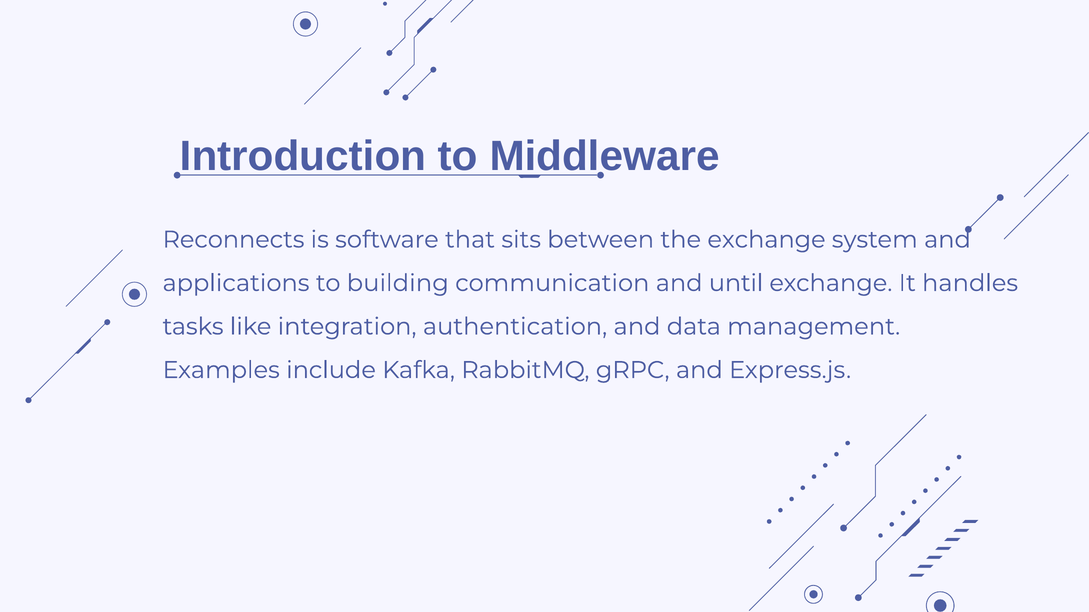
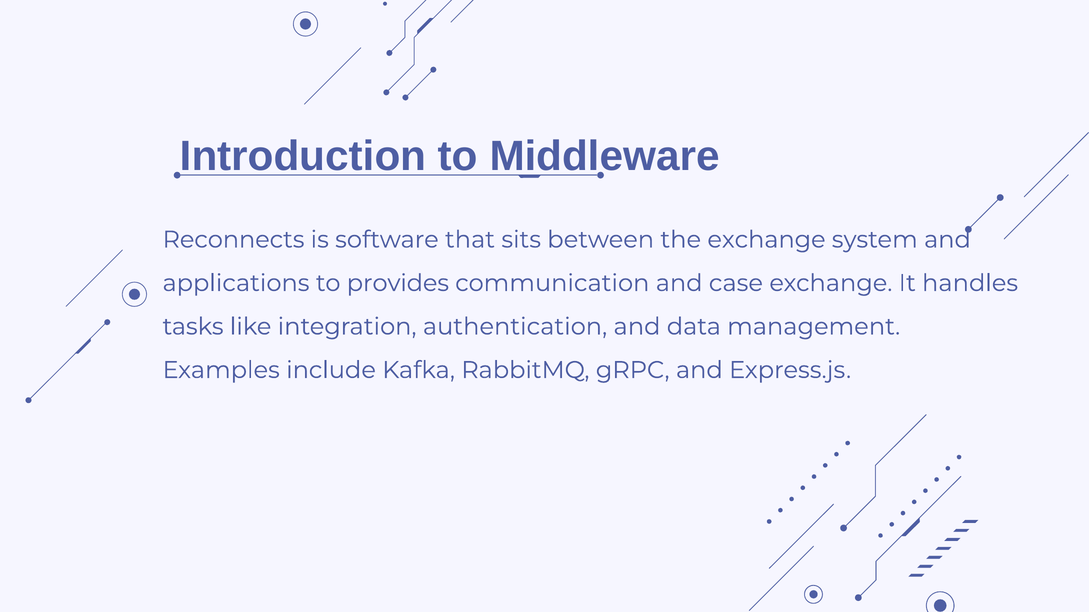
building: building -> provides
until: until -> case
